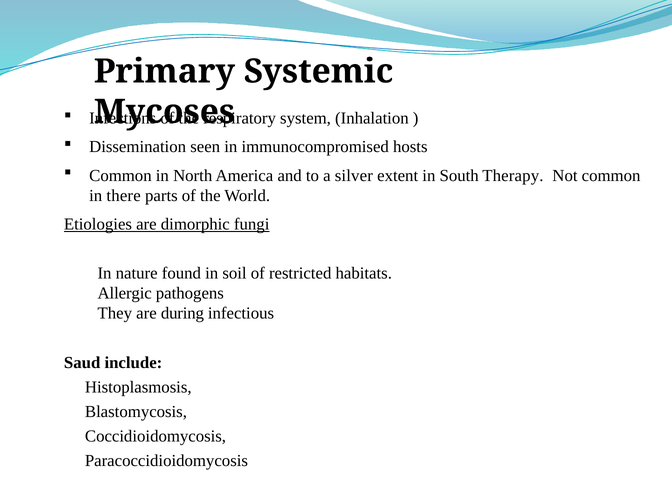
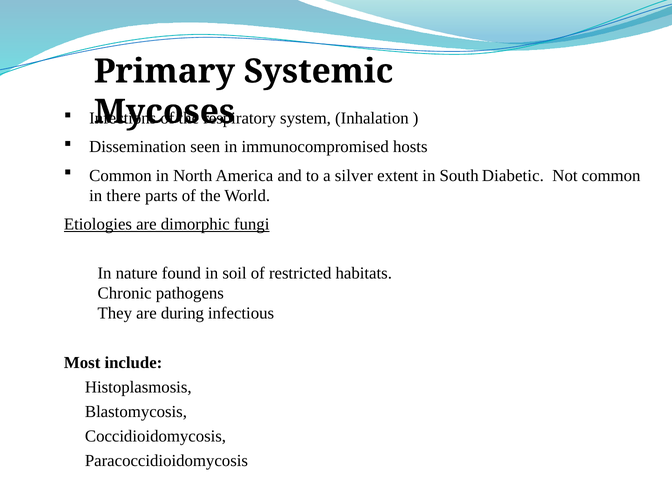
Therapy: Therapy -> Diabetic
Allergic: Allergic -> Chronic
Saud: Saud -> Most
